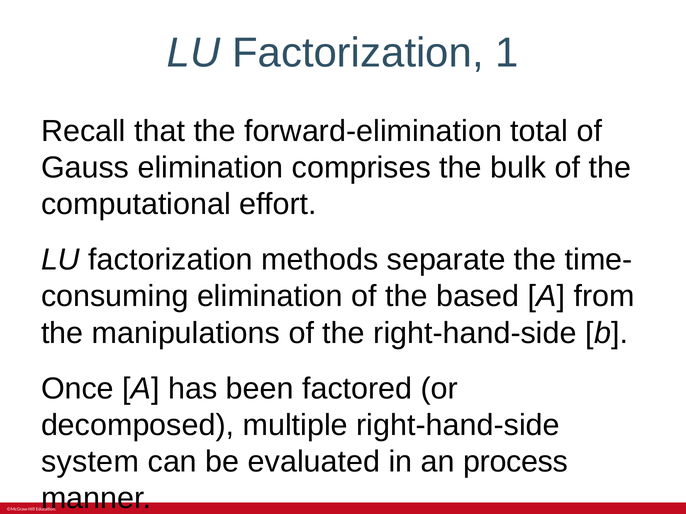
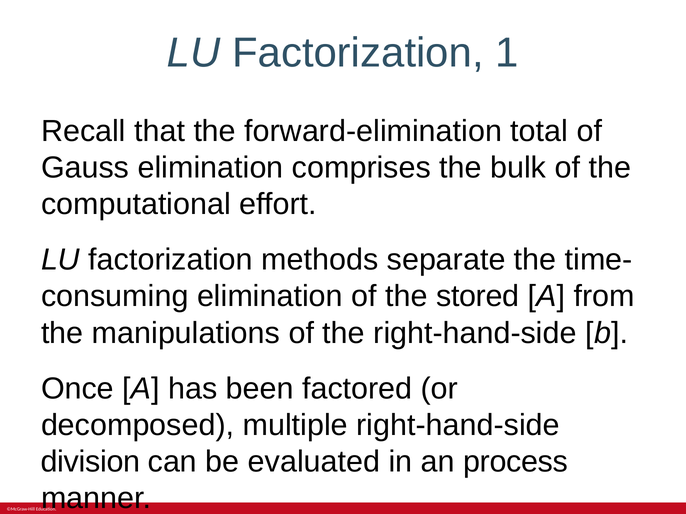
based: based -> stored
system: system -> division
